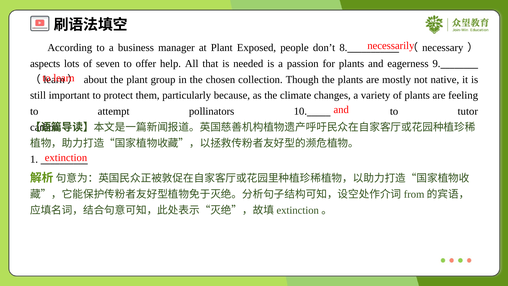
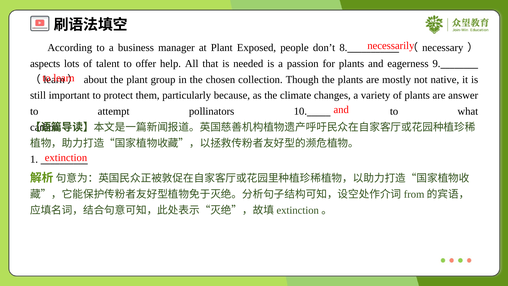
seven: seven -> talent
feeling: feeling -> answer
tutor: tutor -> what
